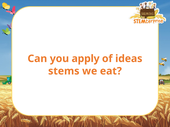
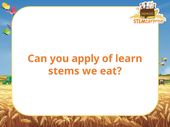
ideas: ideas -> learn
